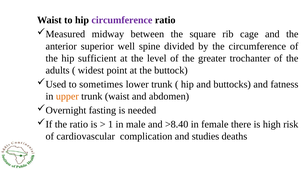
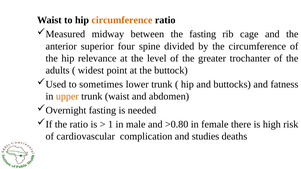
circumference at (122, 20) colour: purple -> orange
the square: square -> fasting
well: well -> four
sufficient: sufficient -> relevance
>8.40: >8.40 -> >0.80
